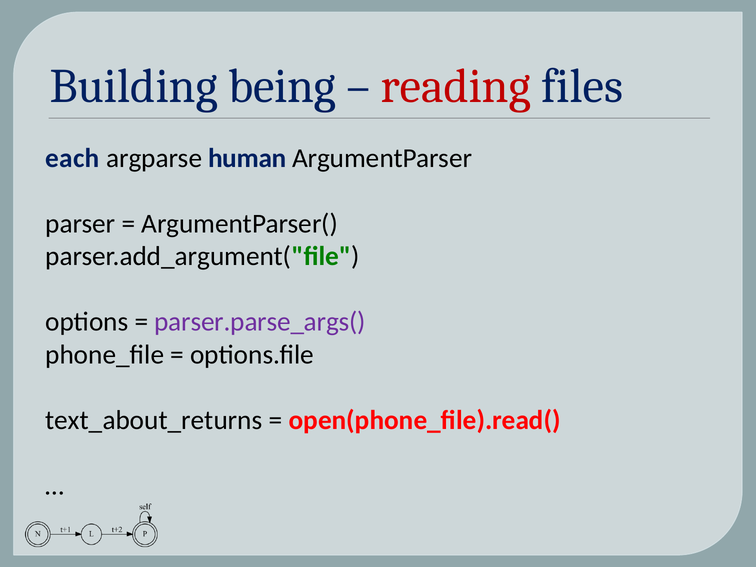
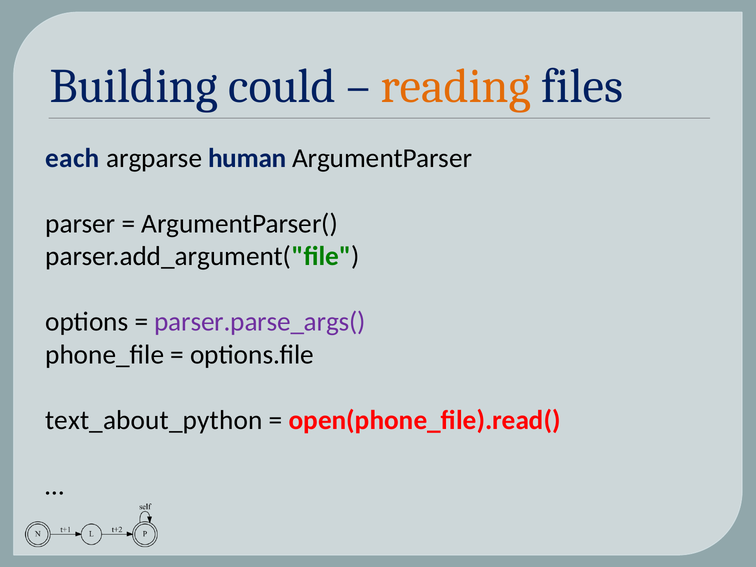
being: being -> could
reading colour: red -> orange
text_about_returns: text_about_returns -> text_about_python
